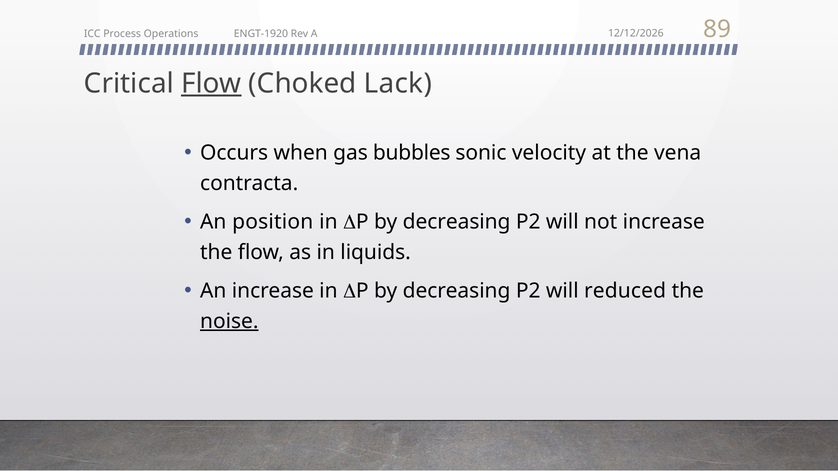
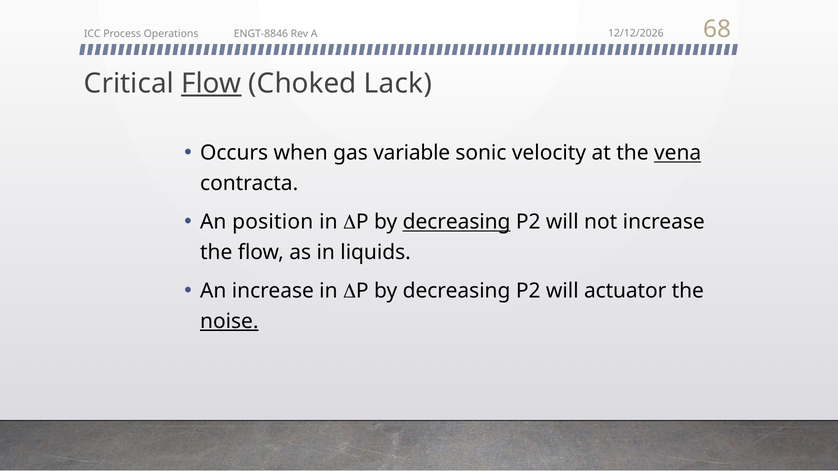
ENGT-1920: ENGT-1920 -> ENGT-8846
89: 89 -> 68
bubbles: bubbles -> variable
vena underline: none -> present
decreasing at (457, 222) underline: none -> present
reduced: reduced -> actuator
